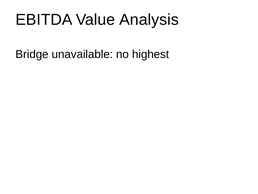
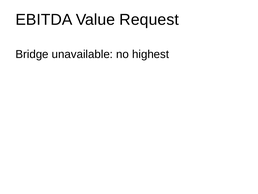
Analysis: Analysis -> Request
